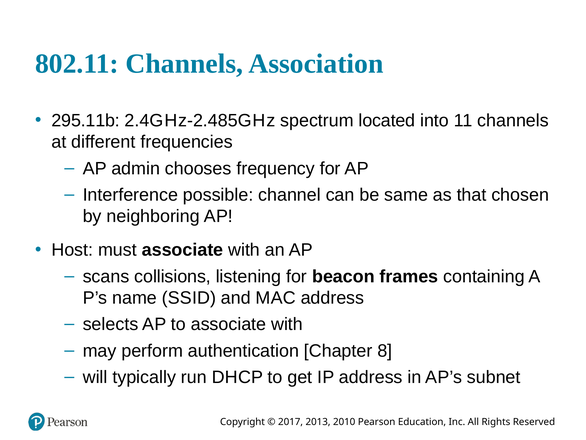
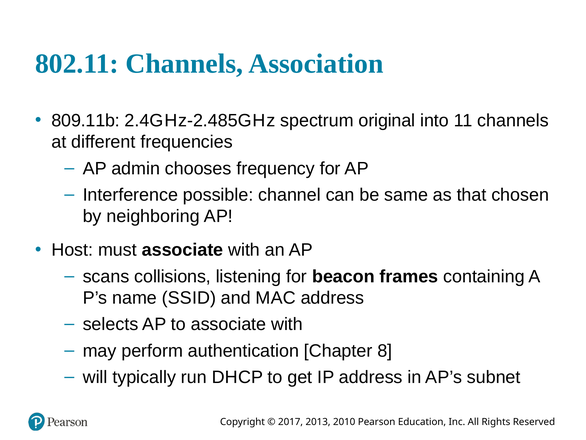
295.11b: 295.11b -> 809.11b
located: located -> original
